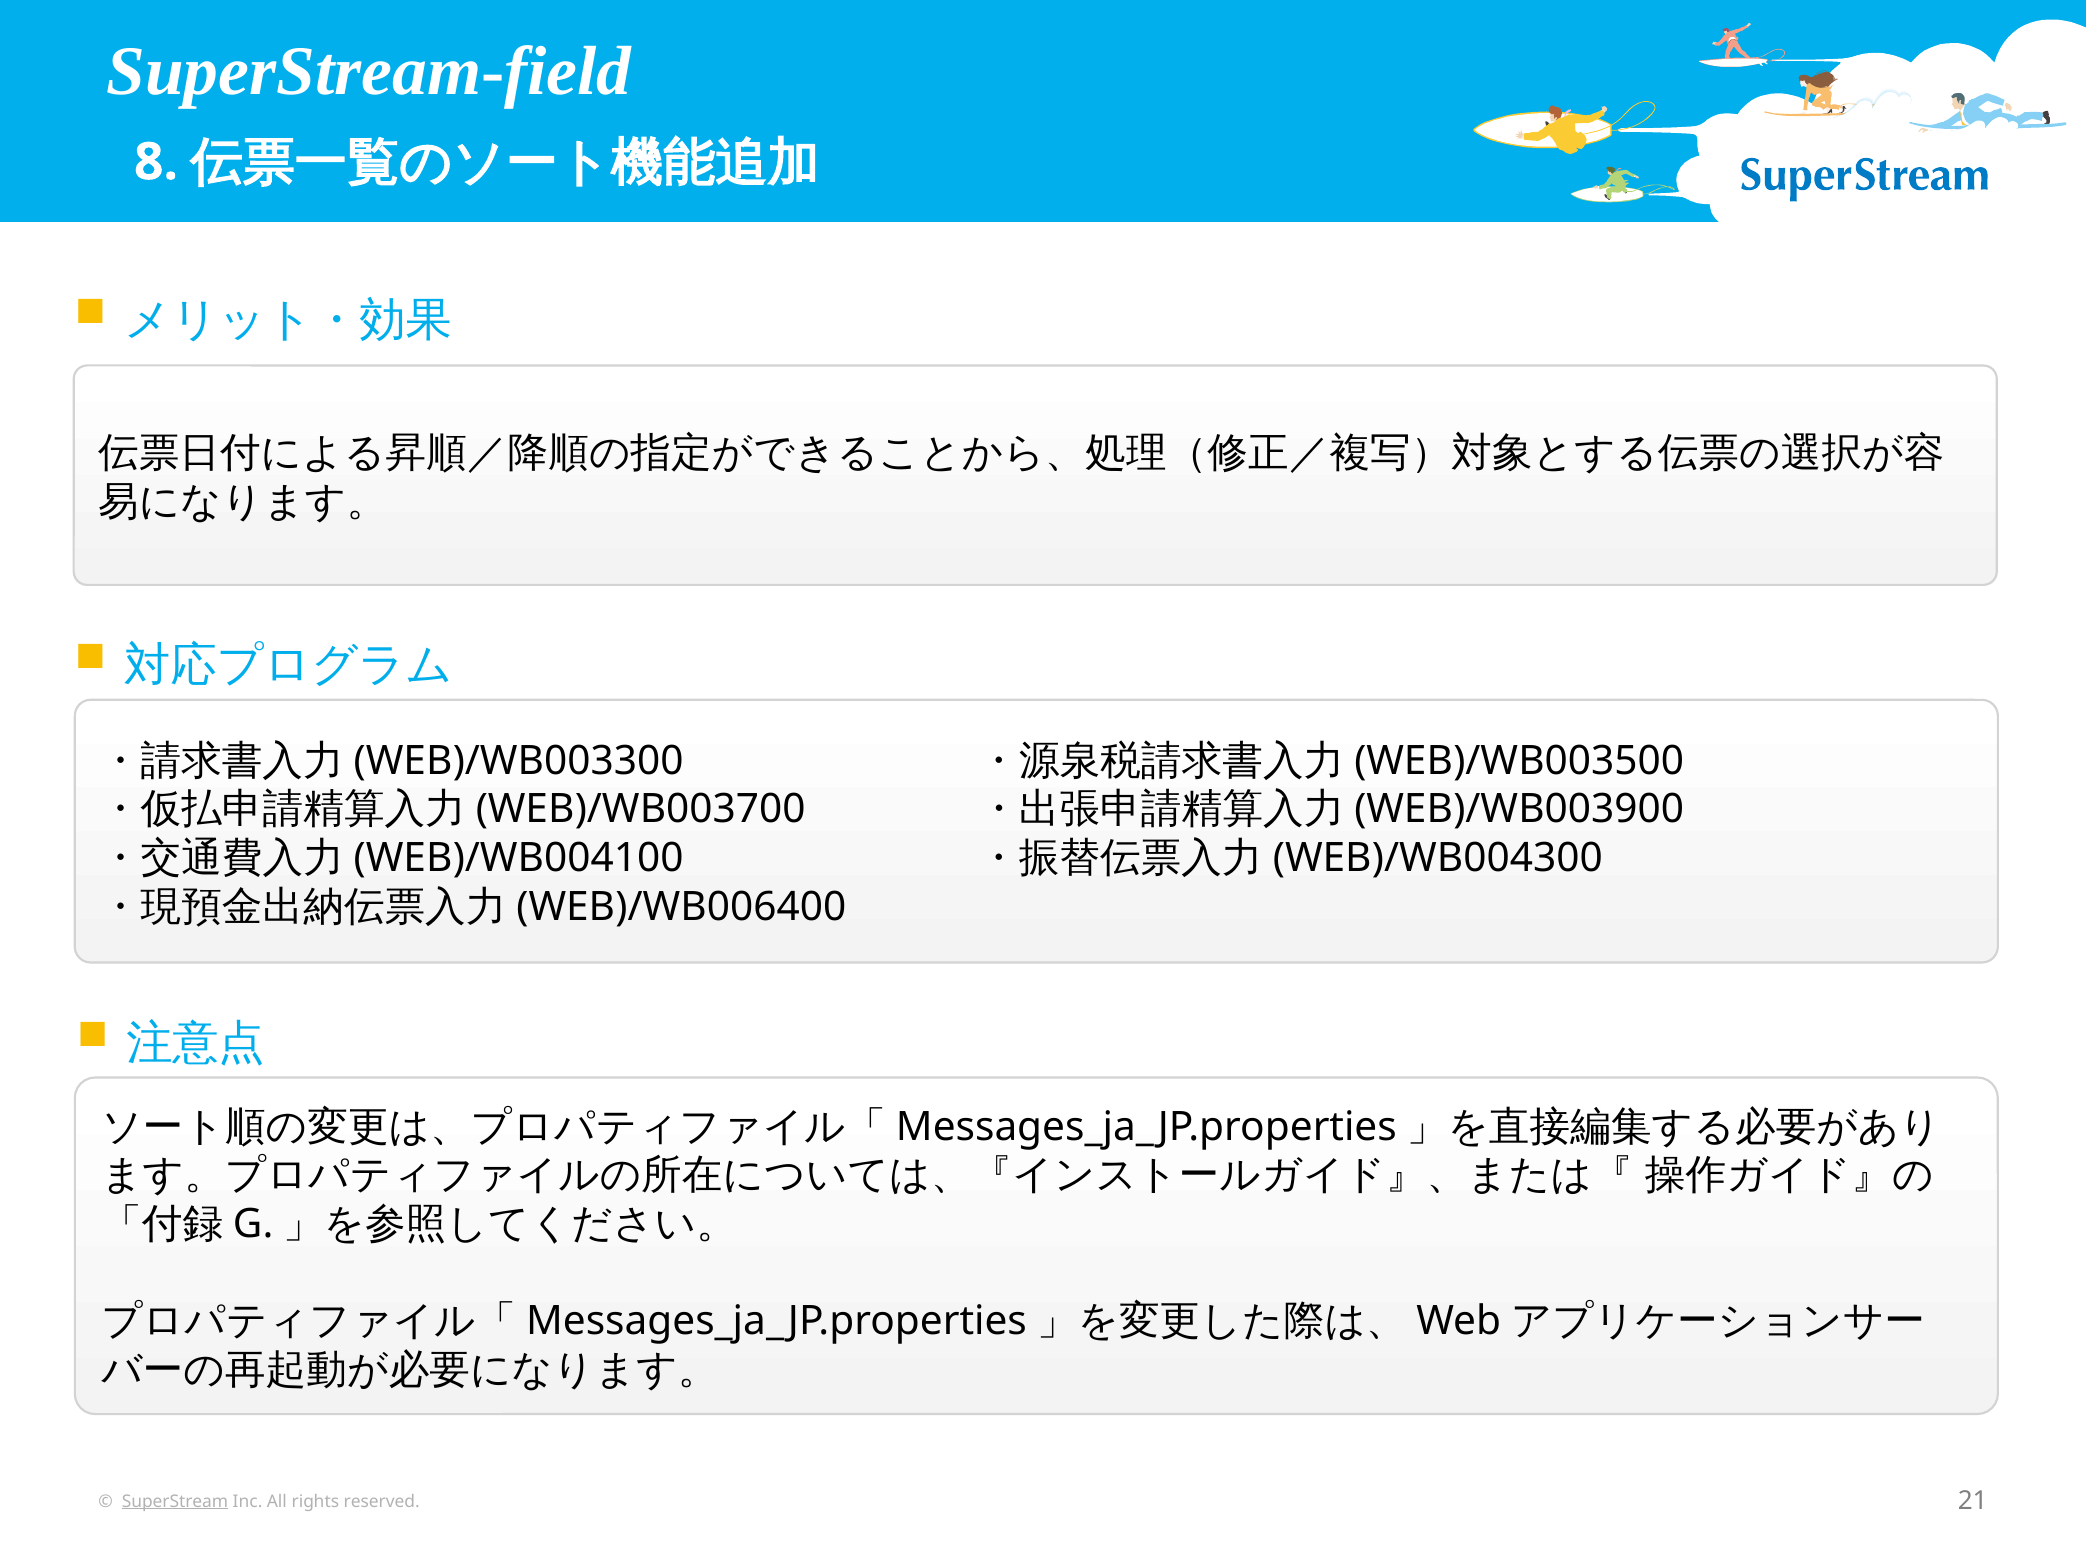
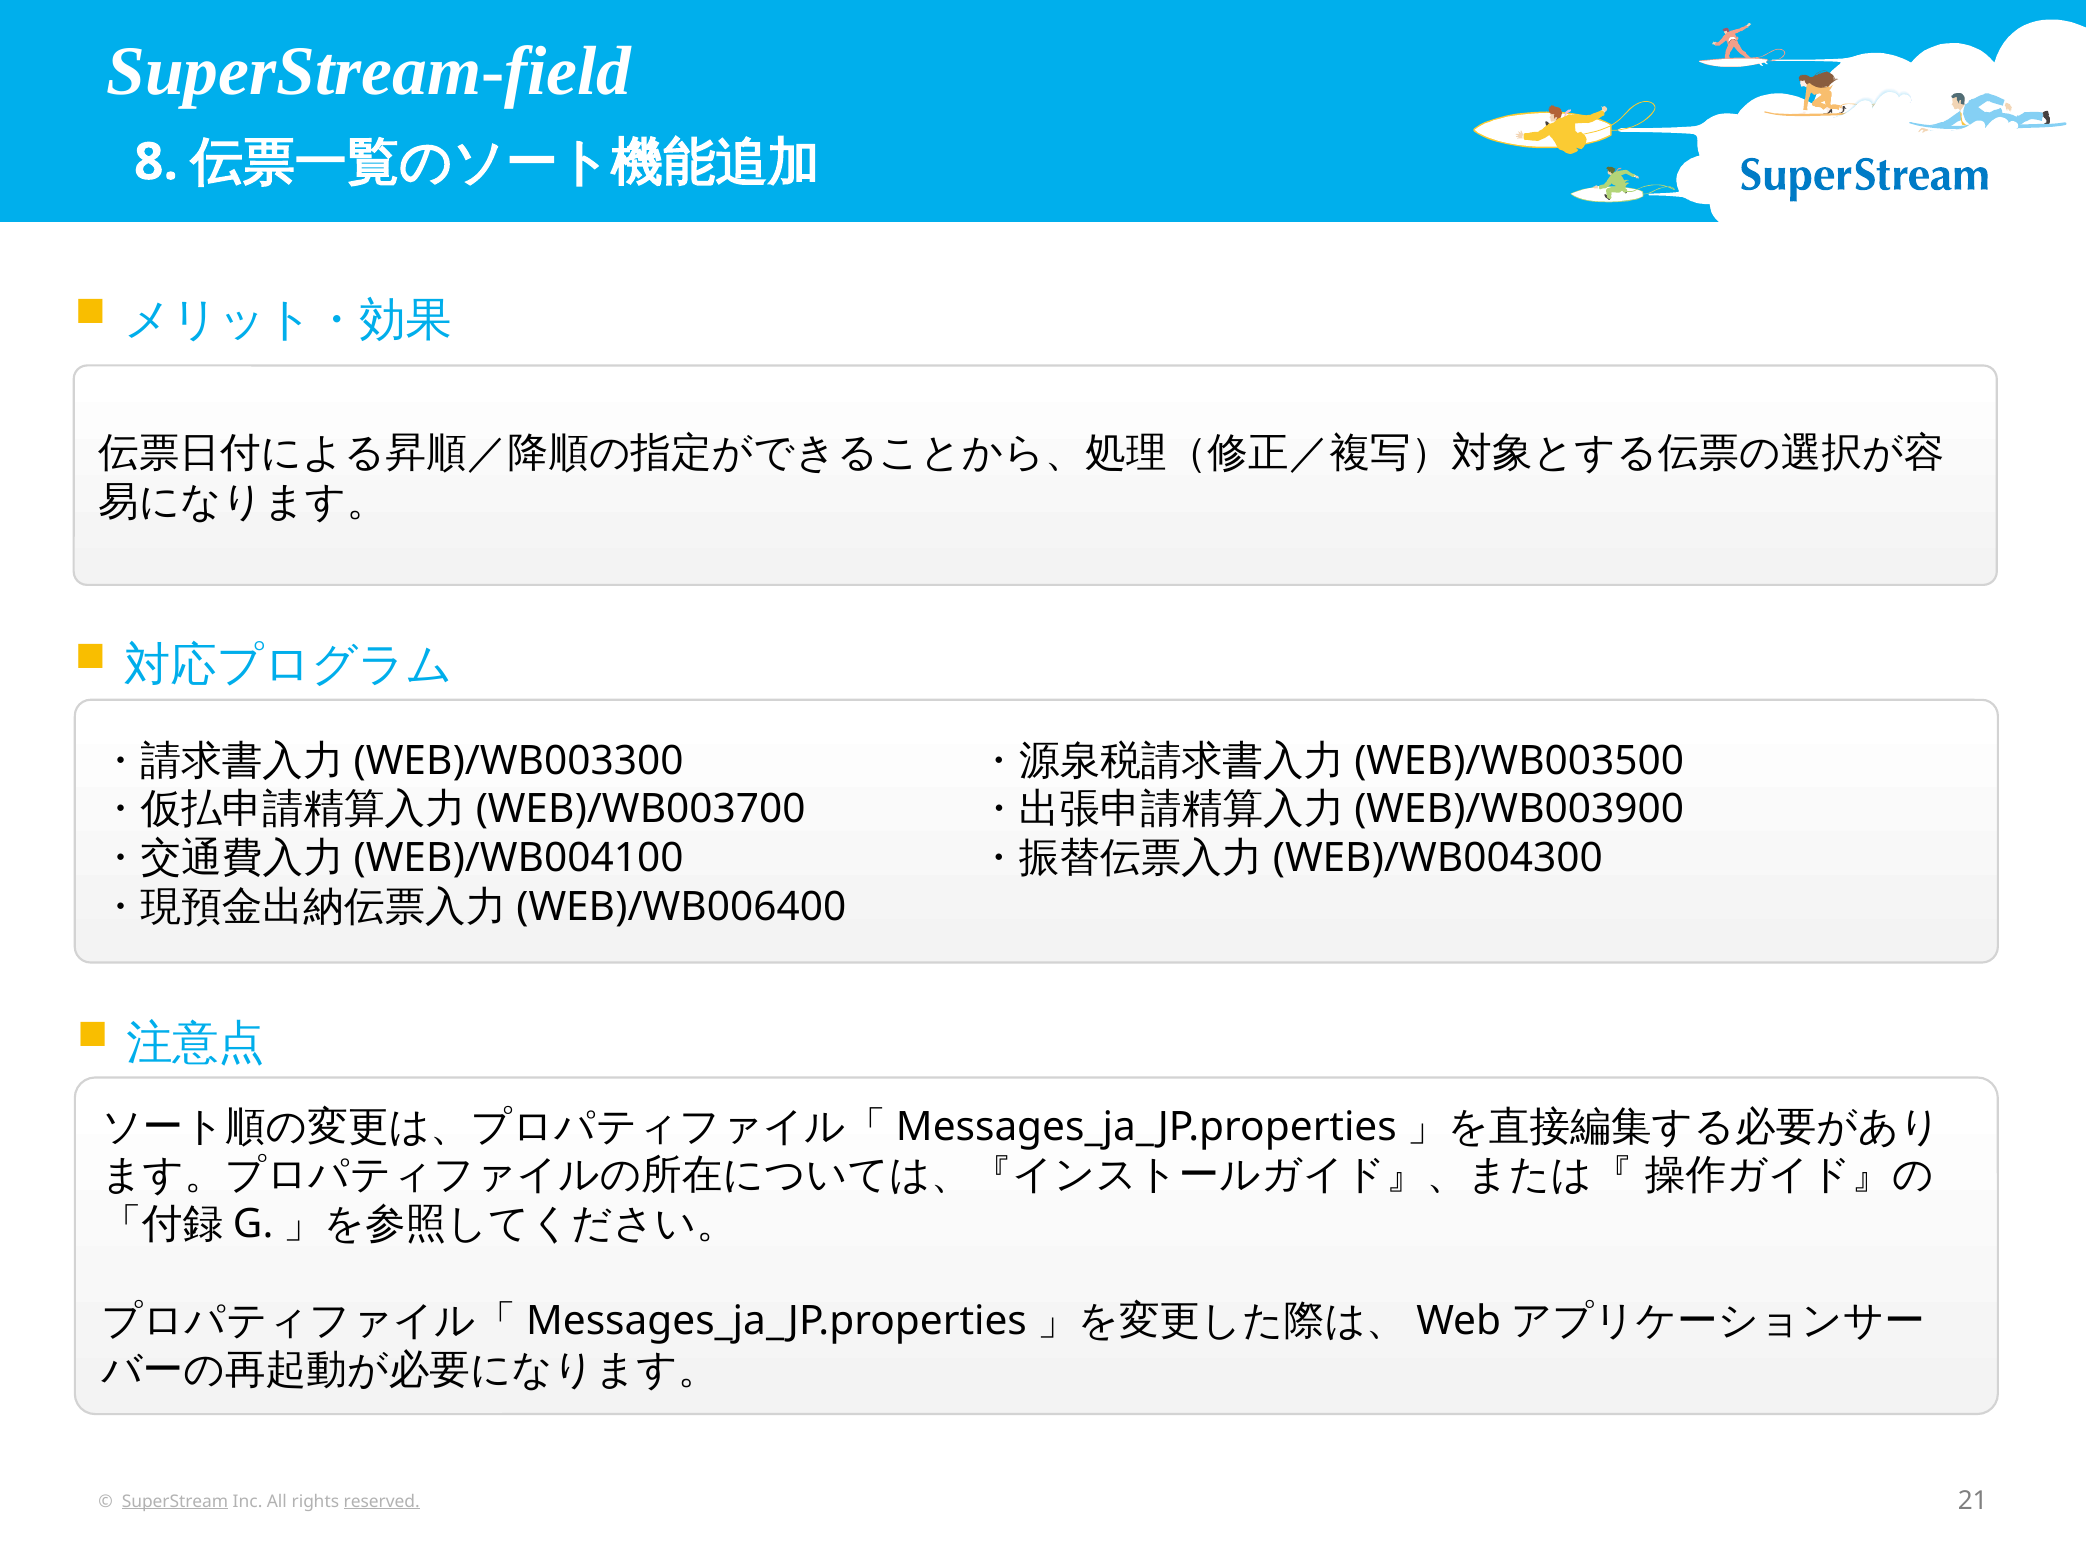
reserved underline: none -> present
